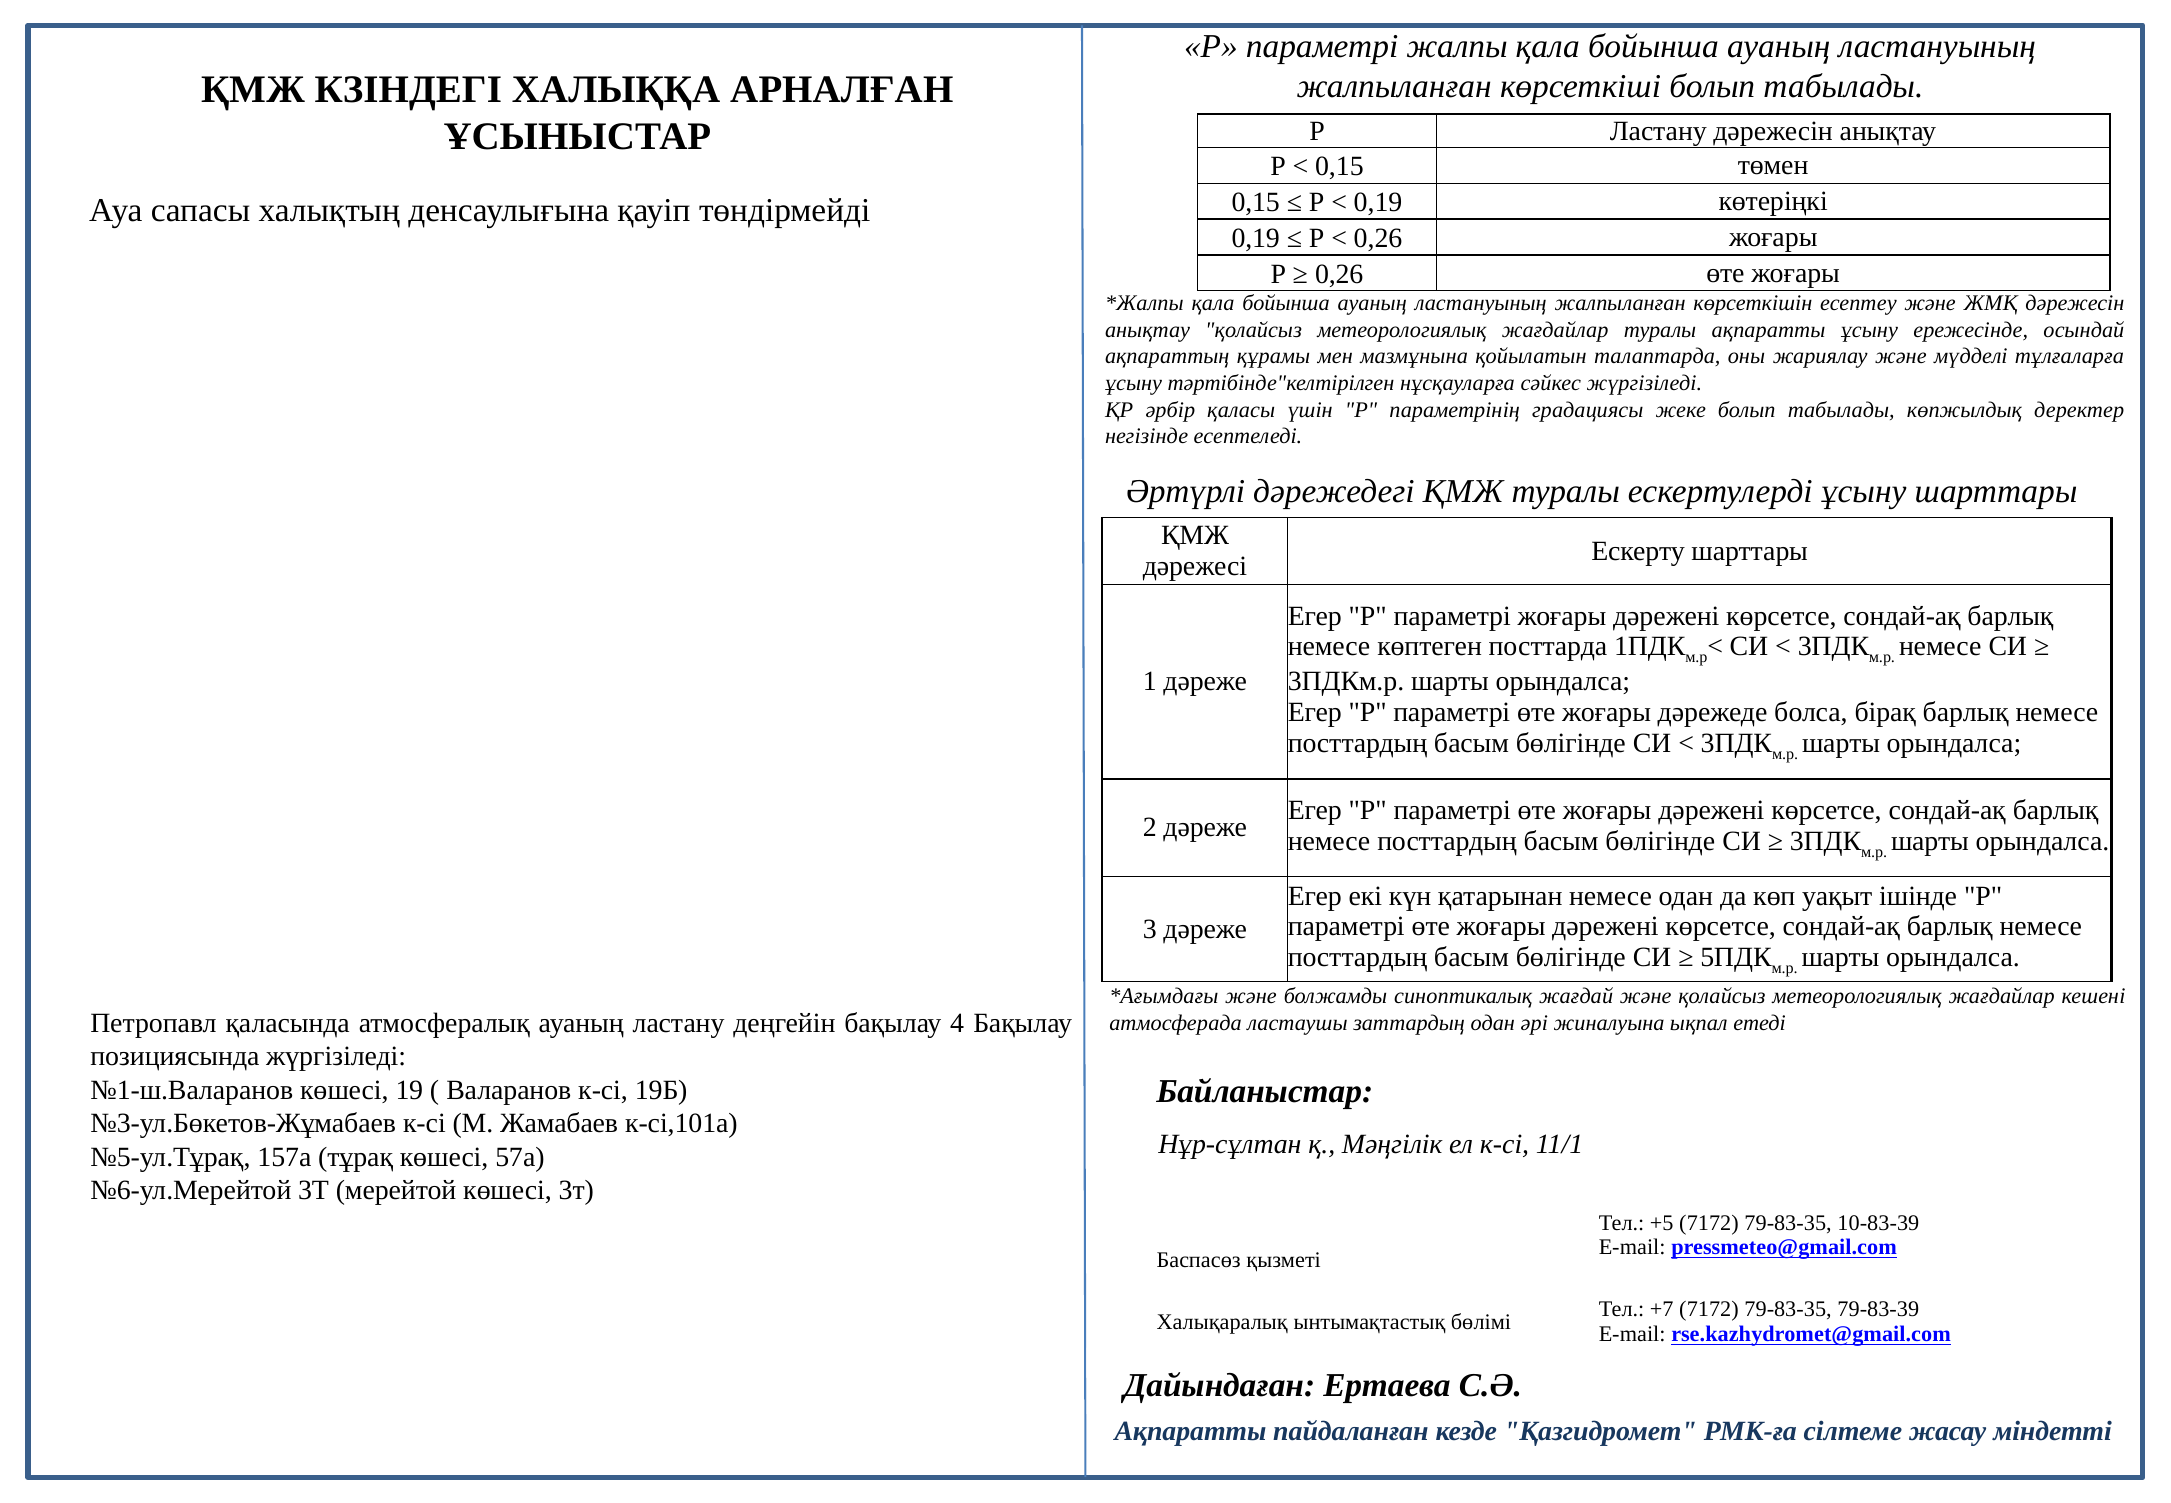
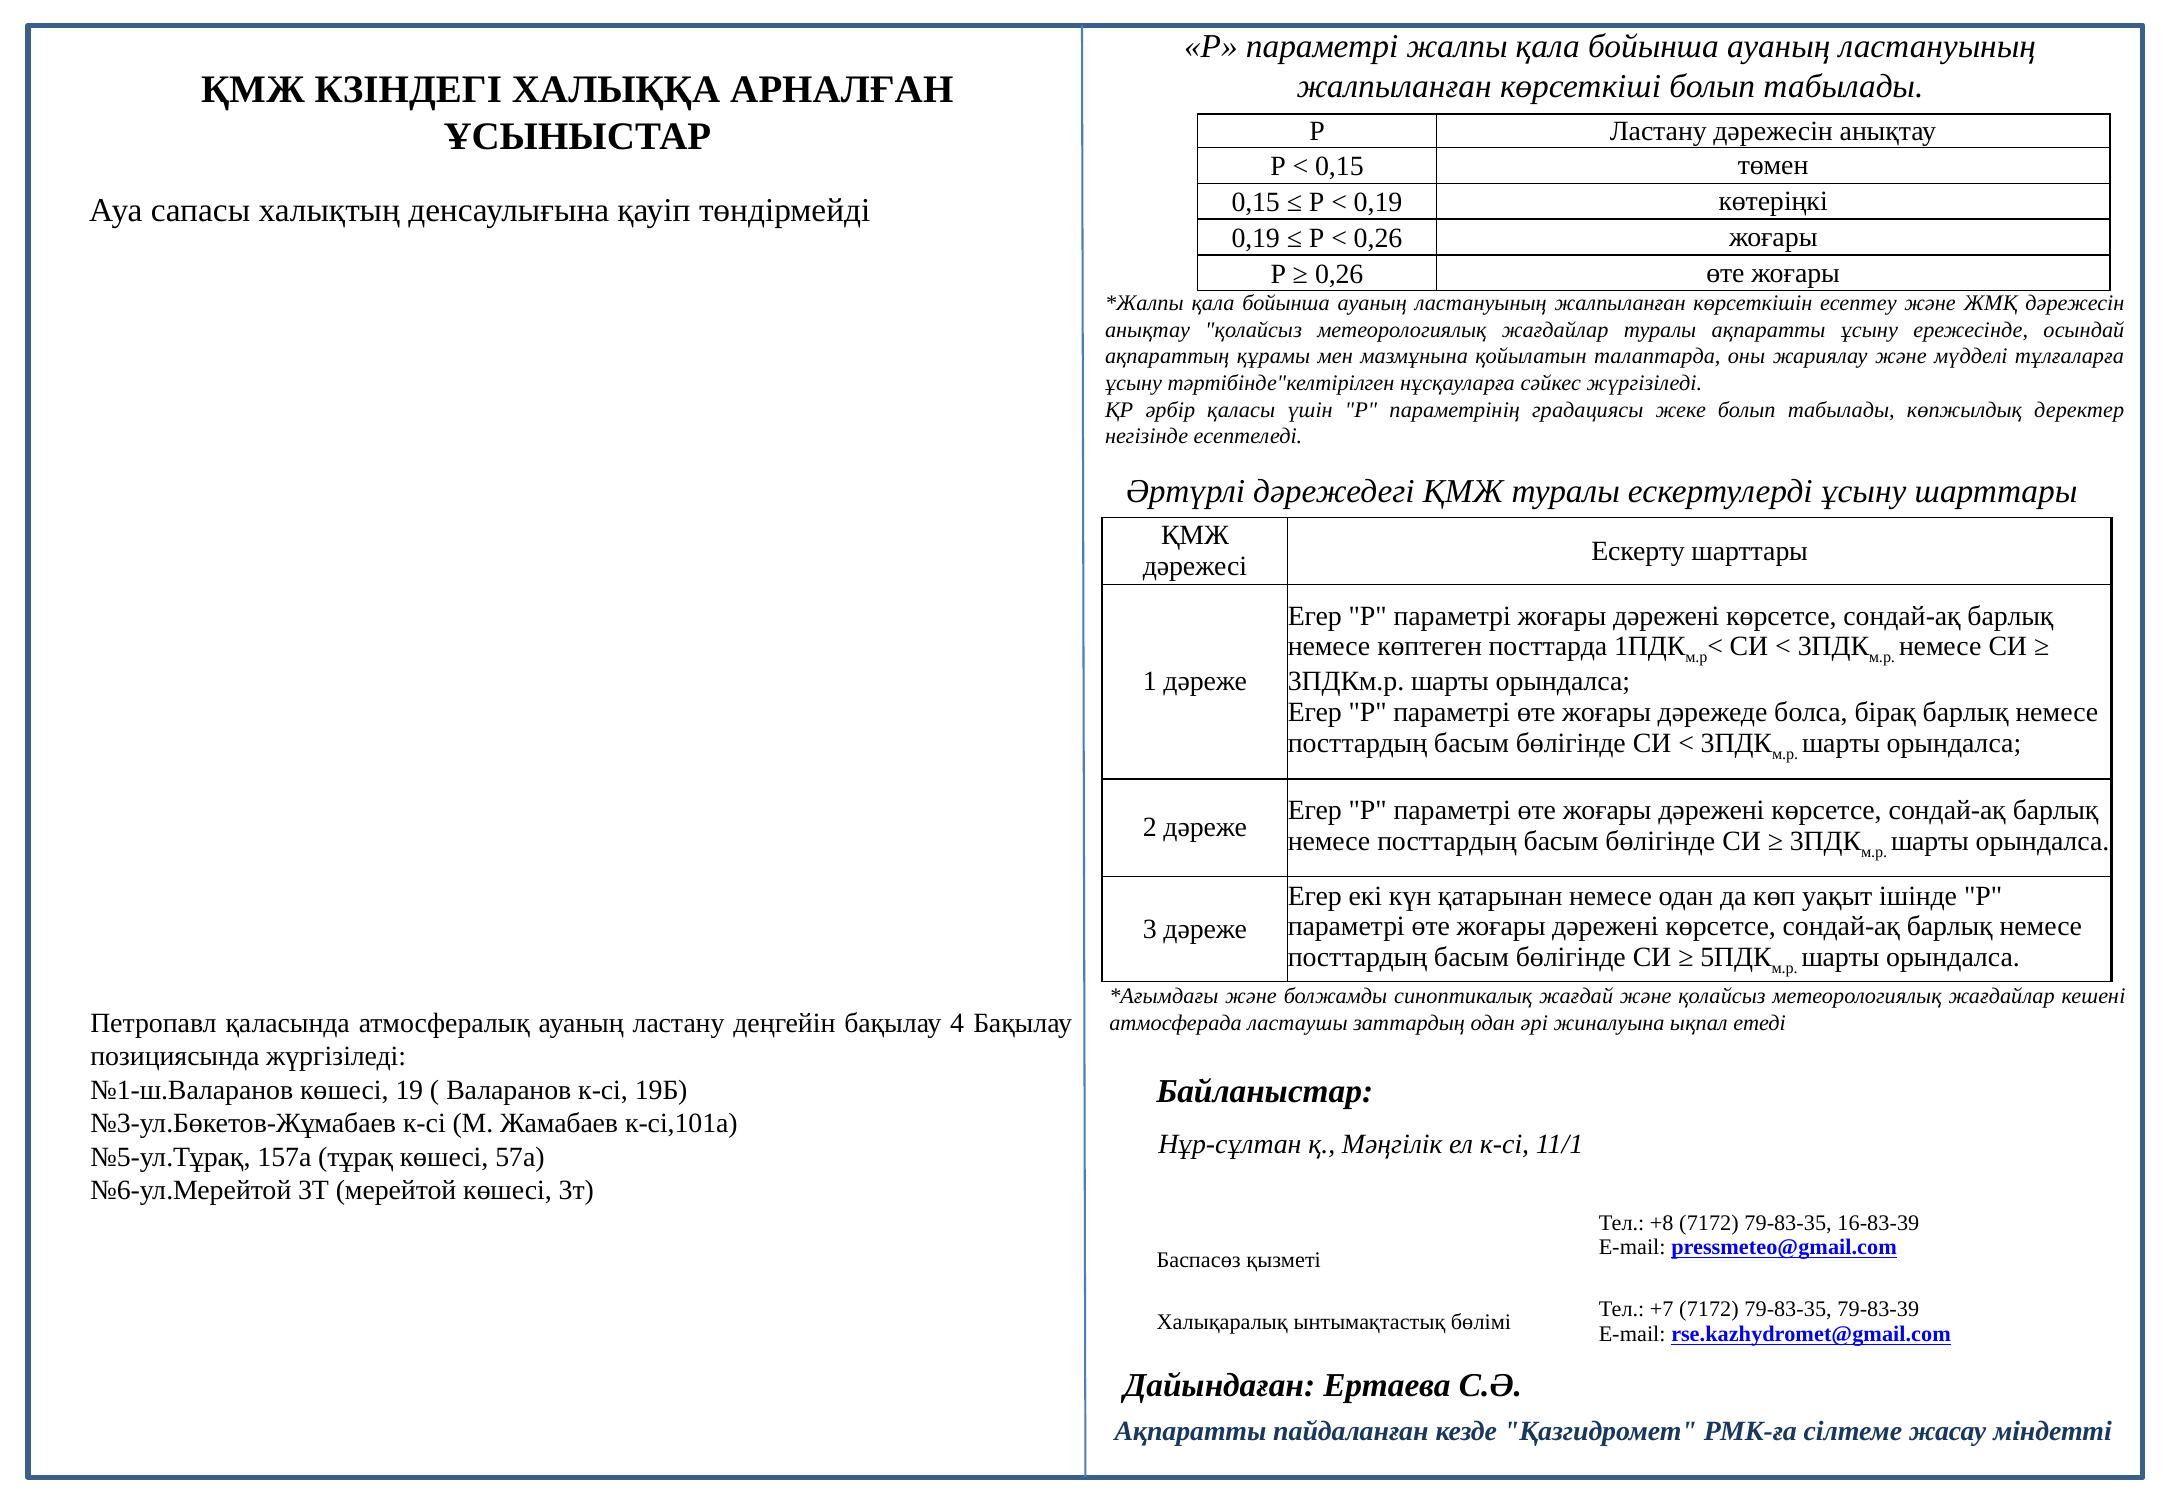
+5: +5 -> +8
10-83-39: 10-83-39 -> 16-83-39
